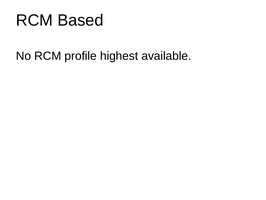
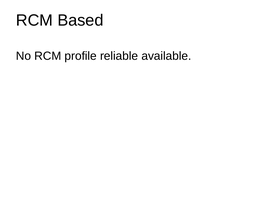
highest: highest -> reliable
